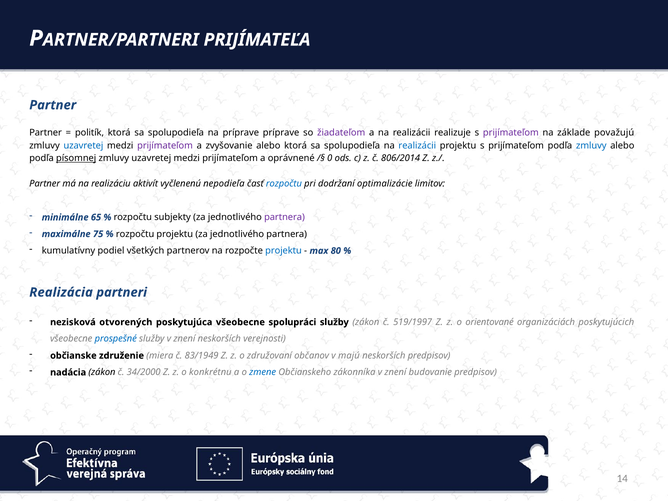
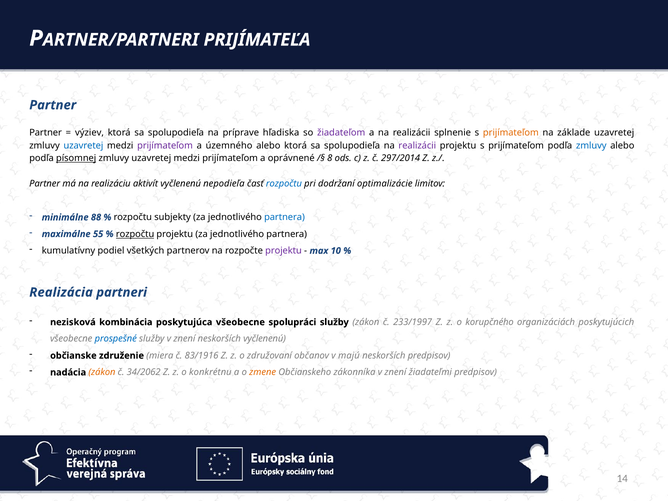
politík: politík -> výziev
príprave príprave: príprave -> hľadiska
realizuje: realizuje -> splnenie
prijímateľom at (511, 133) colour: purple -> orange
základe považujú: považujú -> uzavretej
zvyšovanie: zvyšovanie -> územného
realizácii at (417, 145) colour: blue -> purple
0: 0 -> 8
806/2014: 806/2014 -> 297/2014
65: 65 -> 88
partnera at (284, 217) colour: purple -> blue
75: 75 -> 55
rozpočtu at (135, 234) underline: none -> present
projektu at (283, 251) colour: blue -> purple
80: 80 -> 10
otvorených: otvorených -> kombinácia
519/1997: 519/1997 -> 233/1997
orientované: orientované -> korupčného
neskorších verejnosti: verejnosti -> vyčlenenú
83/1949: 83/1949 -> 83/1916
zákon at (102, 372) colour: black -> orange
34/2000: 34/2000 -> 34/2062
zmene colour: blue -> orange
budovanie: budovanie -> žiadateľmi
